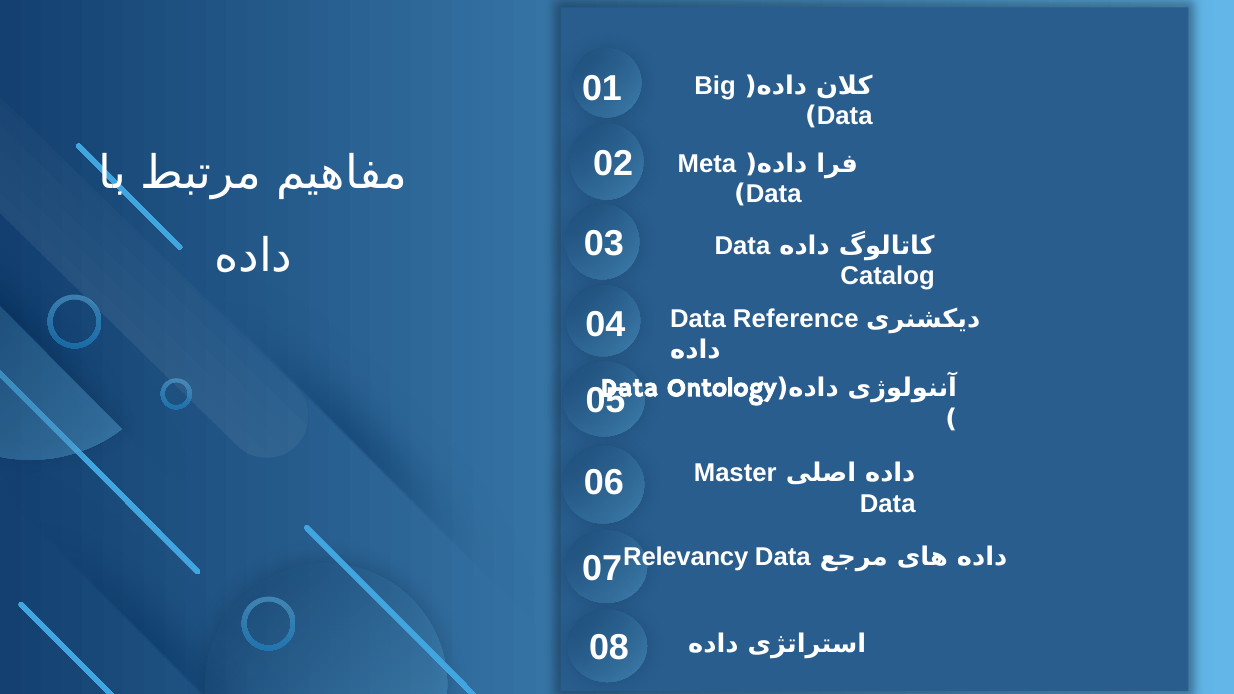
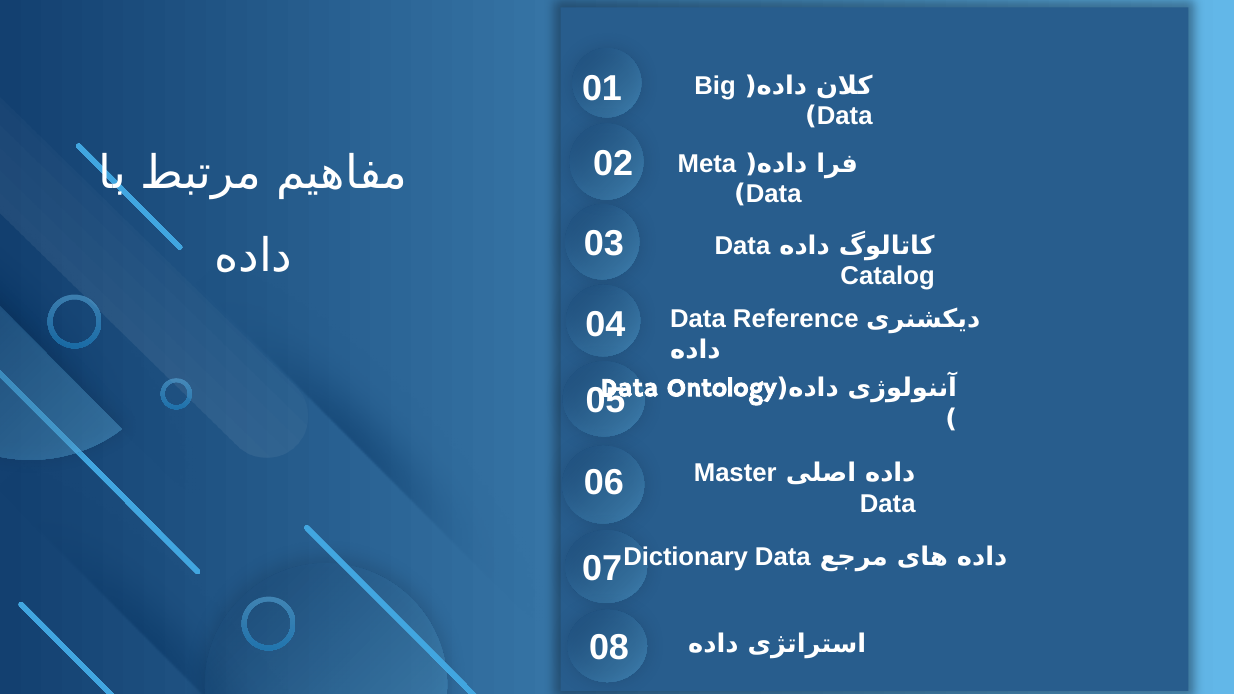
Relevancy: Relevancy -> Dictionary
